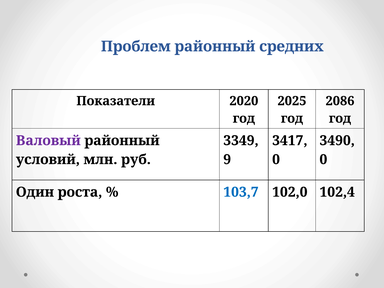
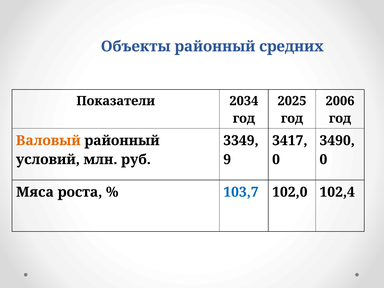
Проблем: Проблем -> Объекты
2020: 2020 -> 2034
2086: 2086 -> 2006
Валовый colour: purple -> orange
Один: Один -> Мяса
